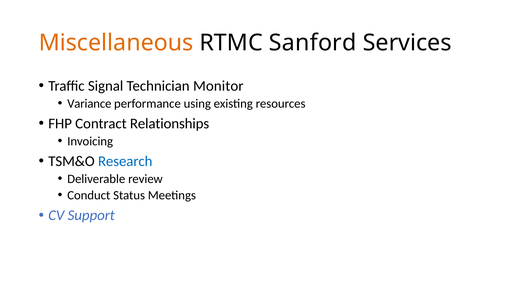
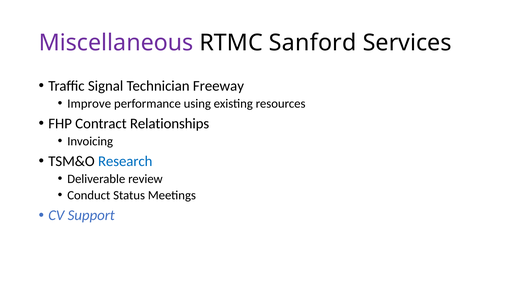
Miscellaneous colour: orange -> purple
Monitor: Monitor -> Freeway
Variance: Variance -> Improve
